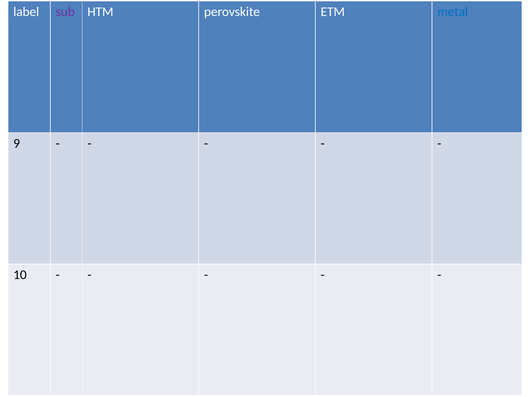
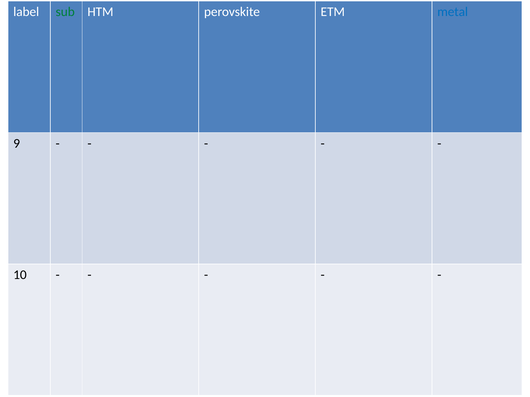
sub colour: purple -> green
